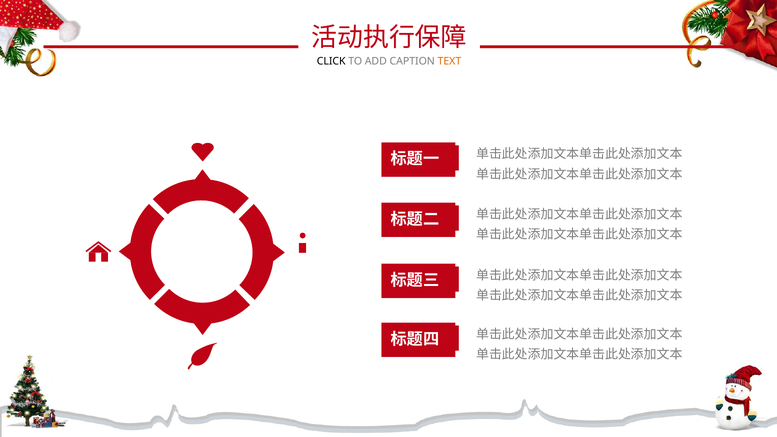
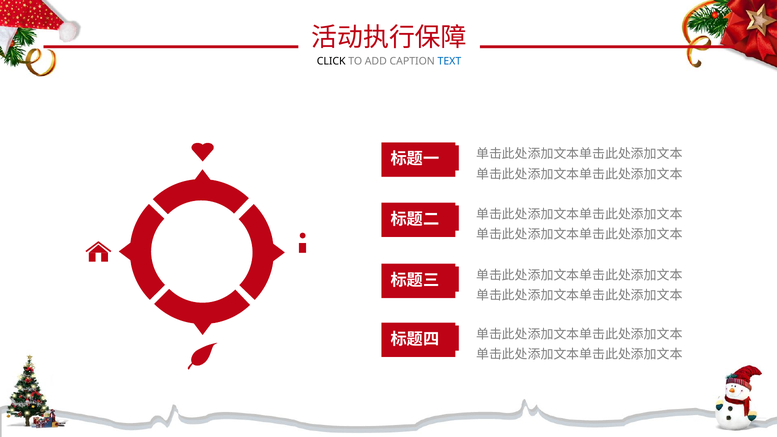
TEXT colour: orange -> blue
